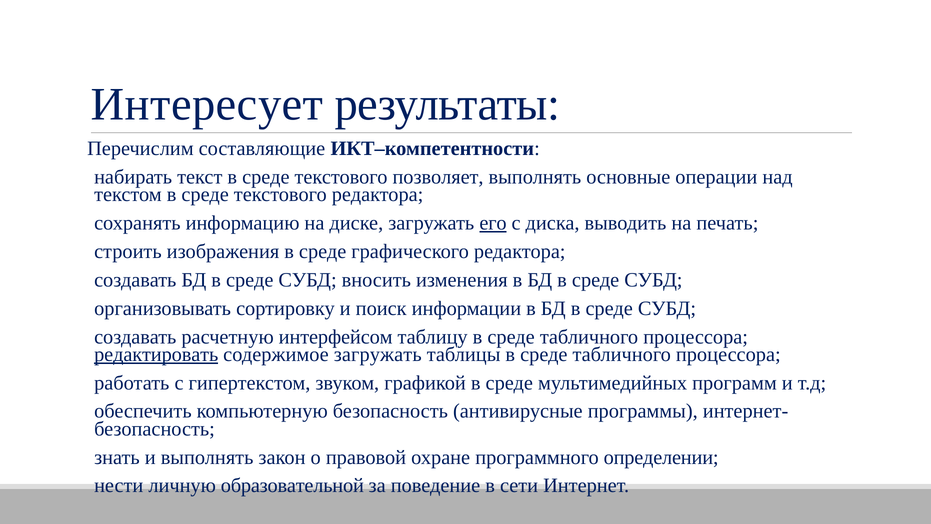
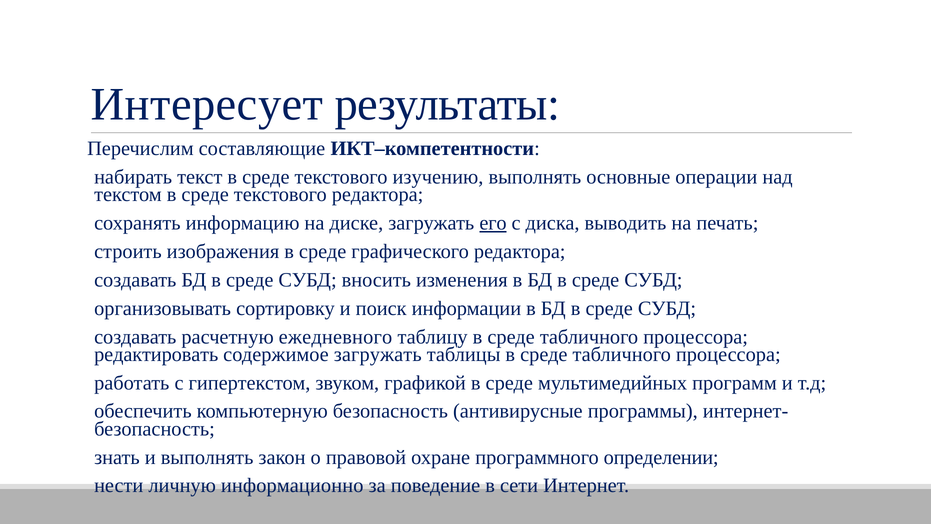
позволяет: позволяет -> изучению
интерфейсом: интерфейсом -> ежедневного
редактировать underline: present -> none
образовательной: образовательной -> информационно
